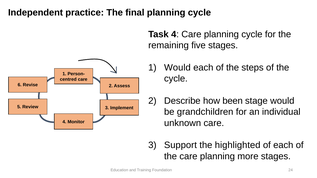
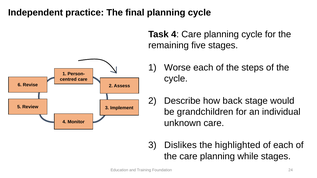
1 Would: Would -> Worse
been: been -> back
Support: Support -> Dislikes
more: more -> while
